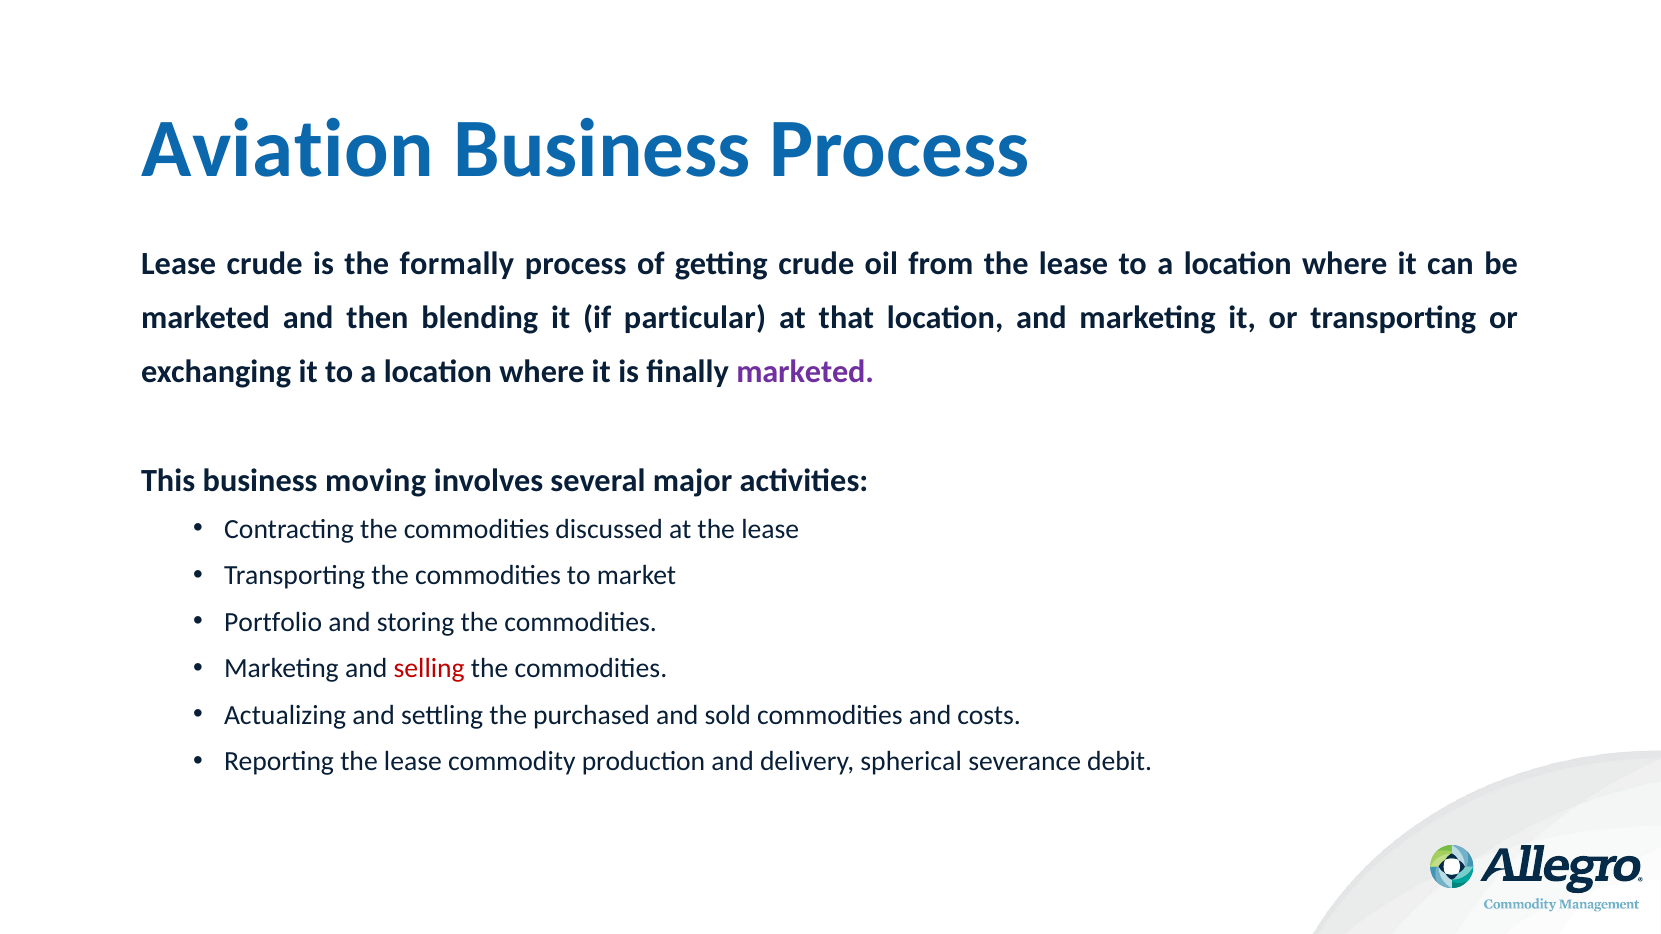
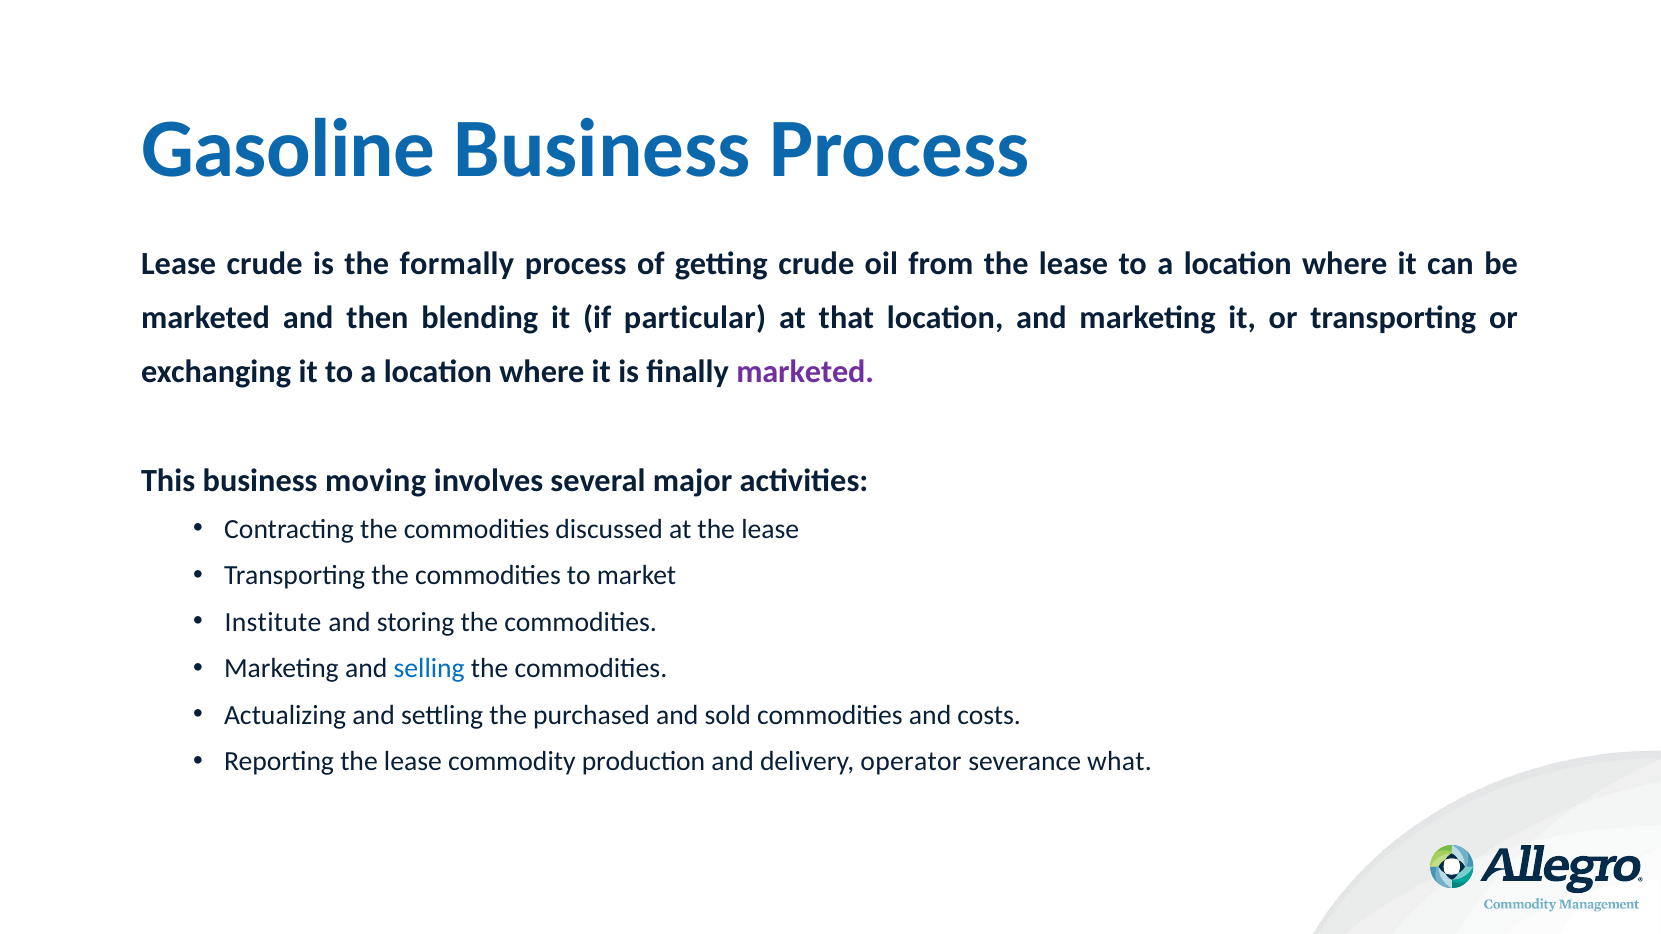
Aviation: Aviation -> Gasoline
Portfolio: Portfolio -> Institute
selling colour: red -> blue
spherical: spherical -> operator
debit: debit -> what
